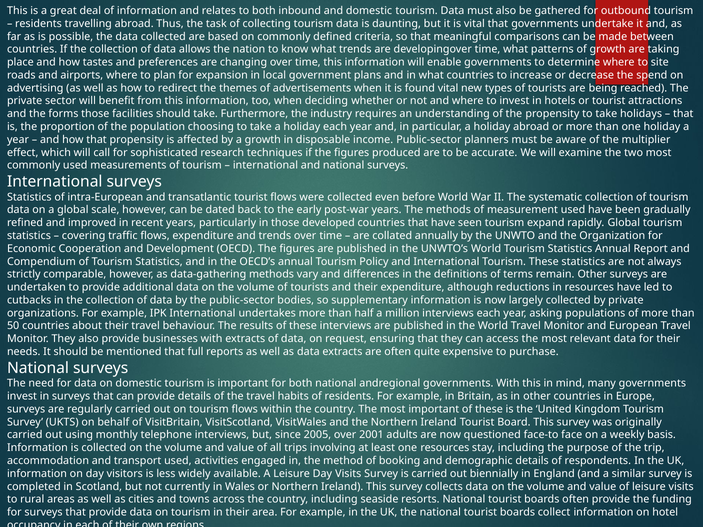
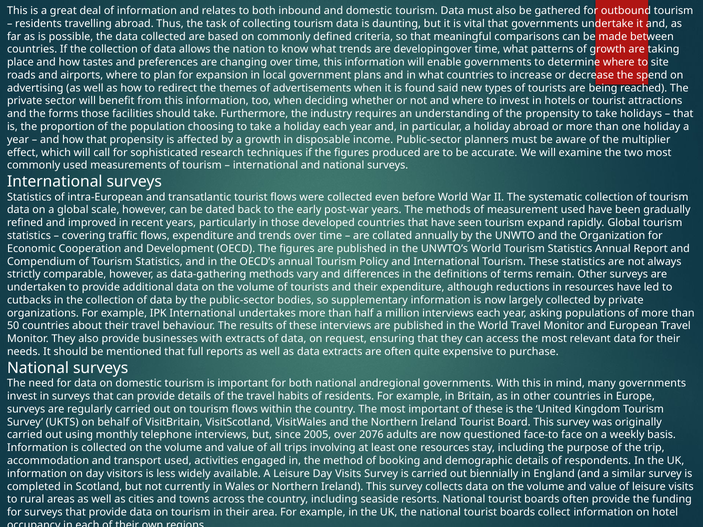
found vital: vital -> said
2001: 2001 -> 2076
